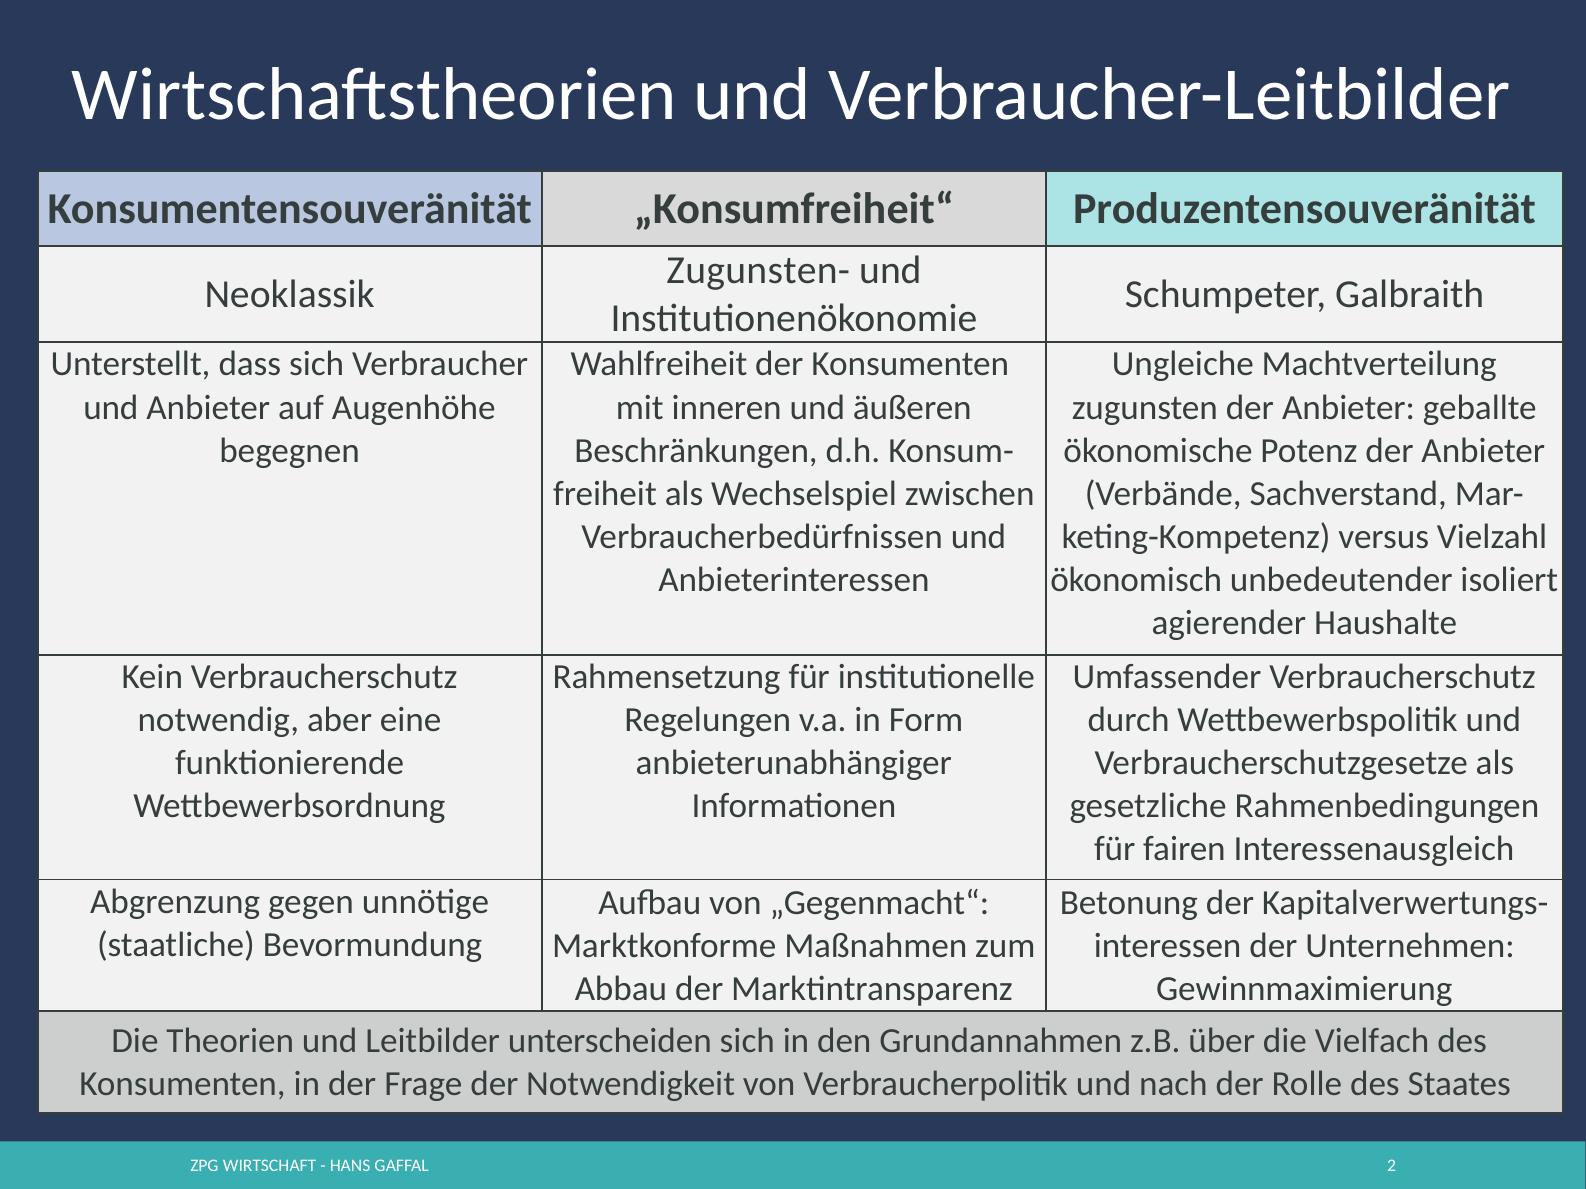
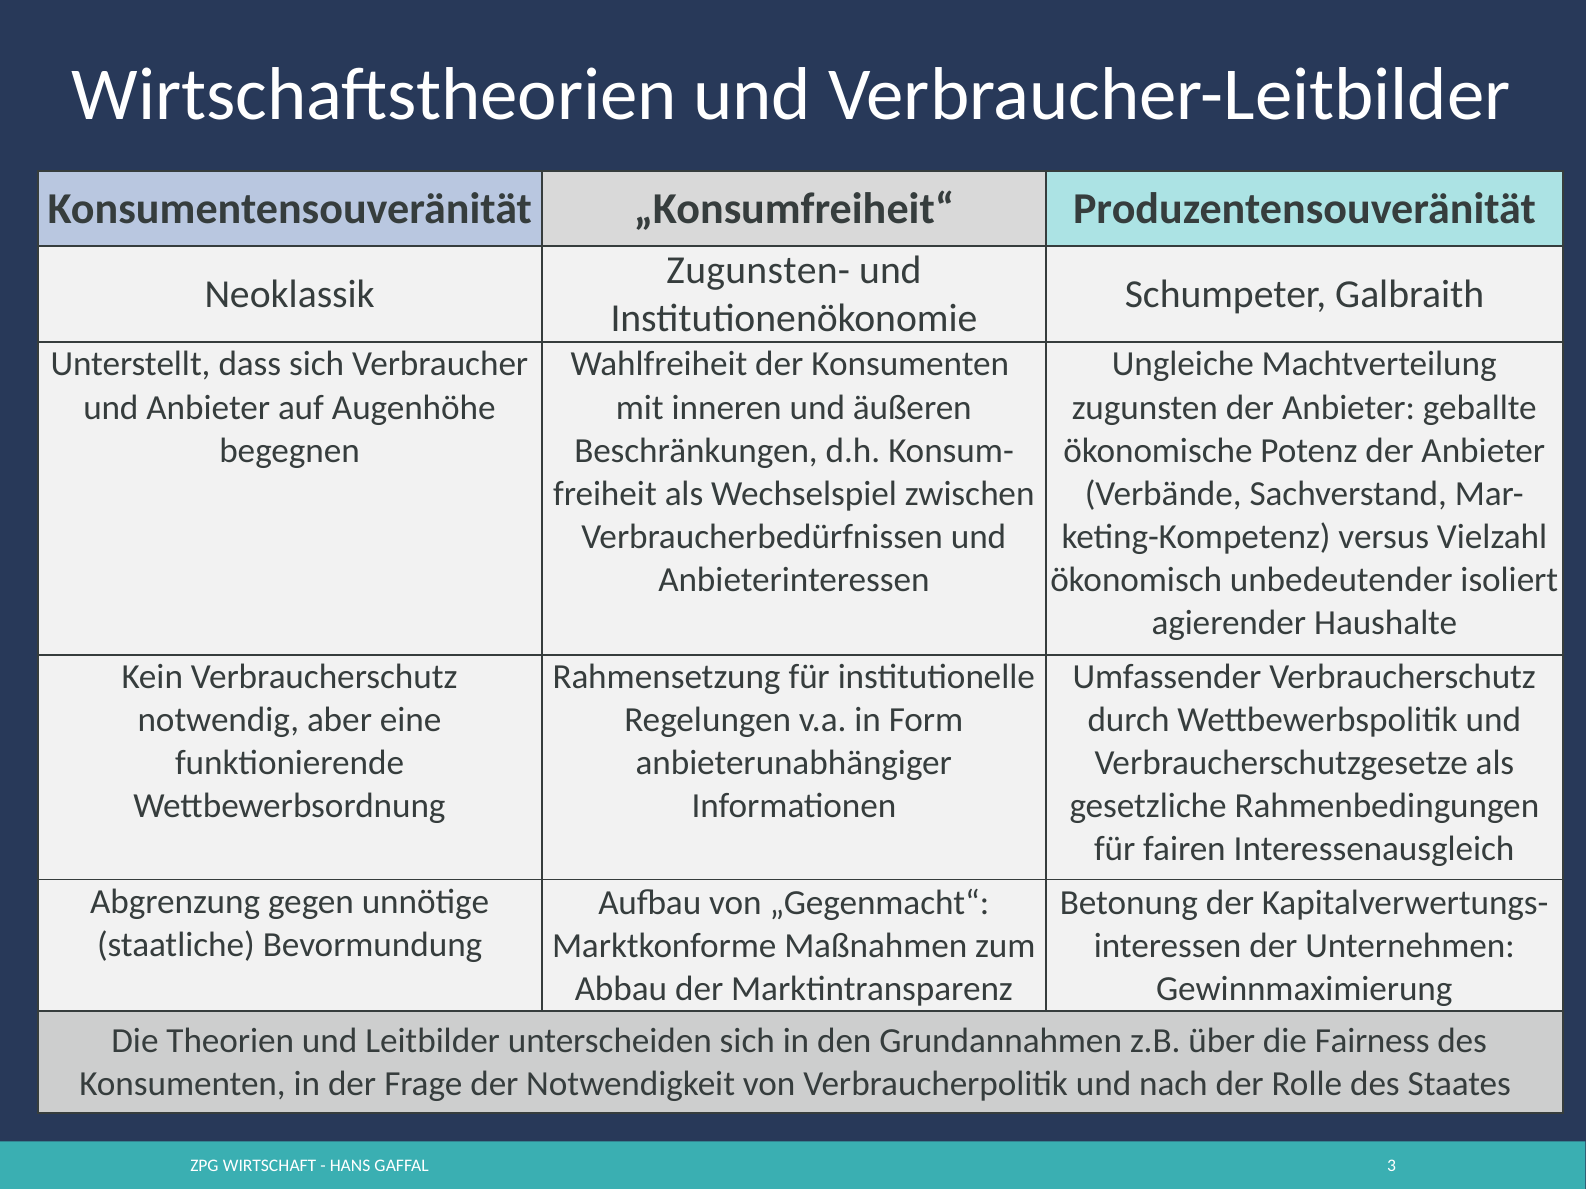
Vielfach: Vielfach -> Fairness
2: 2 -> 3
